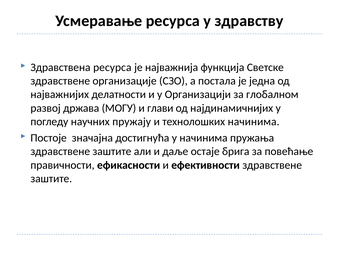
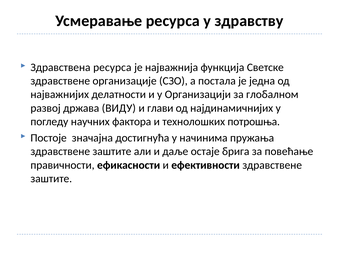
МОГУ: МОГУ -> ВИДУ
пружају: пружају -> фактора
технолошких начинима: начинима -> потрошња
